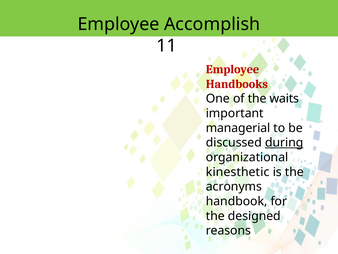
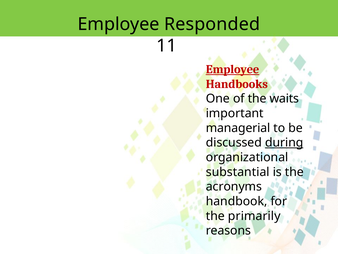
Accomplish: Accomplish -> Responded
Employee at (233, 69) underline: none -> present
kinesthetic: kinesthetic -> substantial
designed: designed -> primarily
